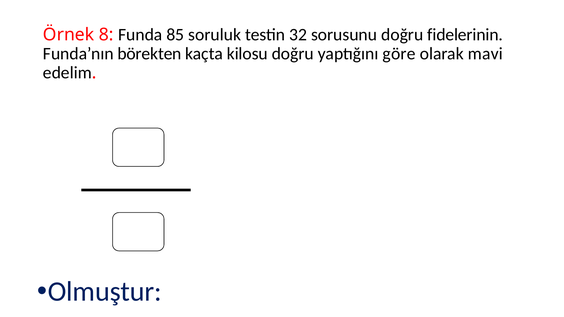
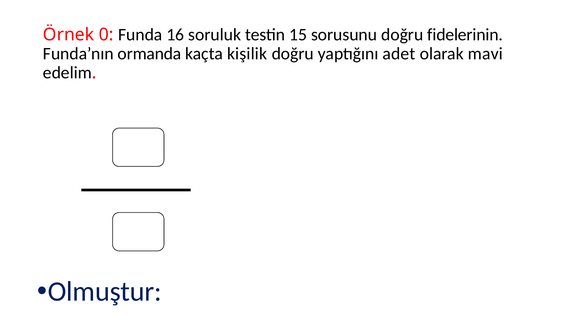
8: 8 -> 0
85: 85 -> 16
32: 32 -> 15
börekten: börekten -> ormanda
kilosu: kilosu -> kişilik
göre: göre -> adet
